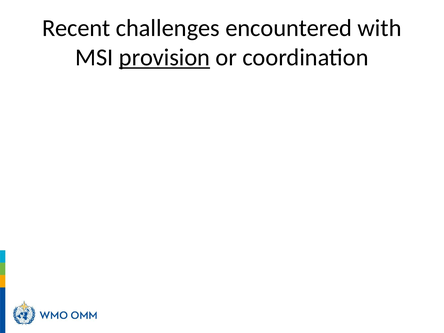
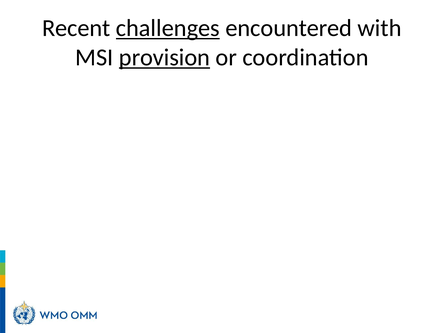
challenges underline: none -> present
